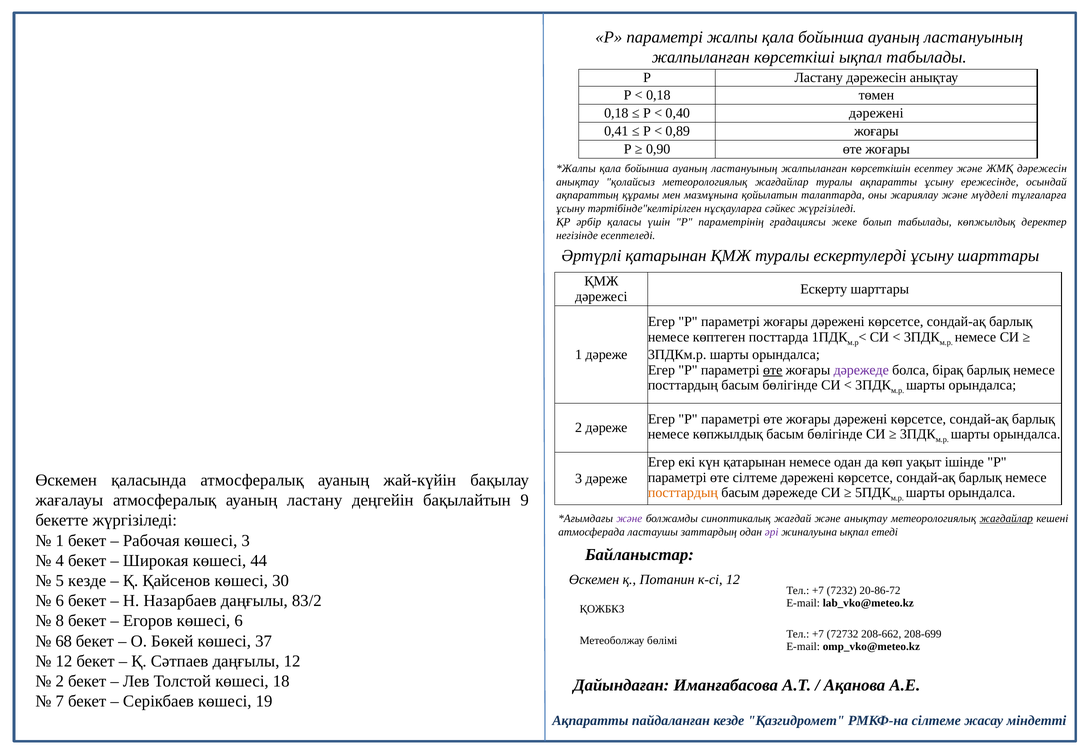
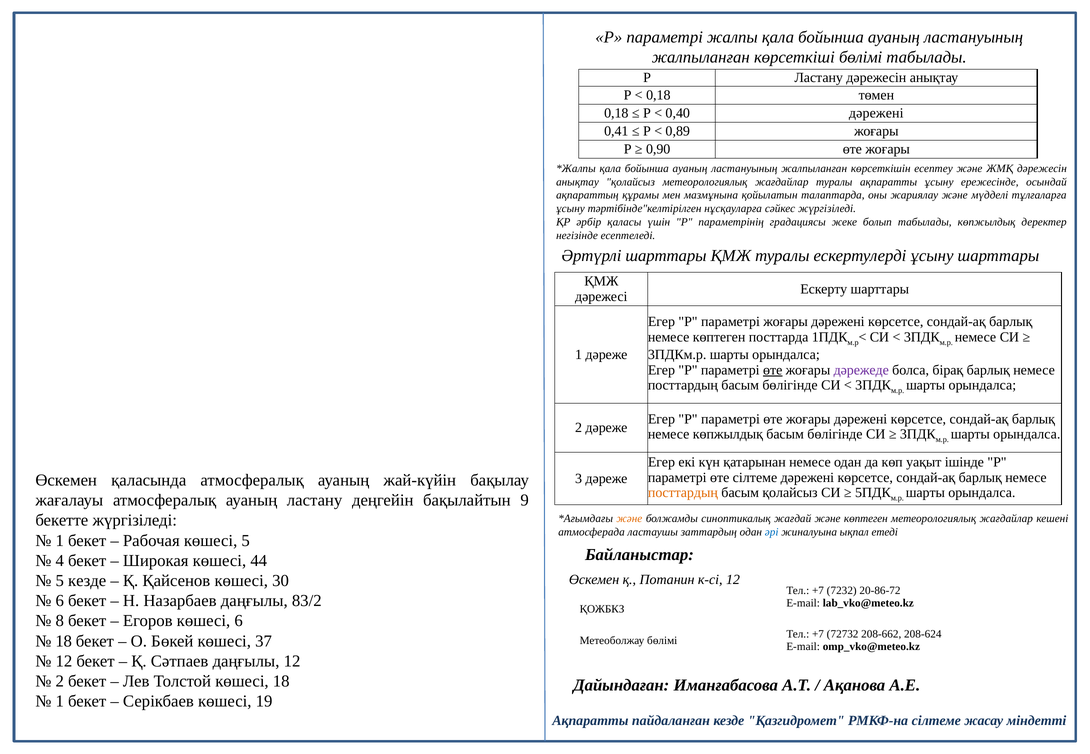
көрсеткіші ықпал: ықпал -> бөлімі
Әртүрлі қатарынан: қатарынан -> шарттары
басым дәрежеде: дәрежеде -> қолайсыз
және at (629, 519) colour: purple -> orange
және анықтау: анықтау -> көптеген
жағдайлар at (1006, 519) underline: present -> none
әрі colour: purple -> blue
көшесі 3: 3 -> 5
208-699: 208-699 -> 208-624
68 at (64, 642): 68 -> 18
7 at (60, 702): 7 -> 1
